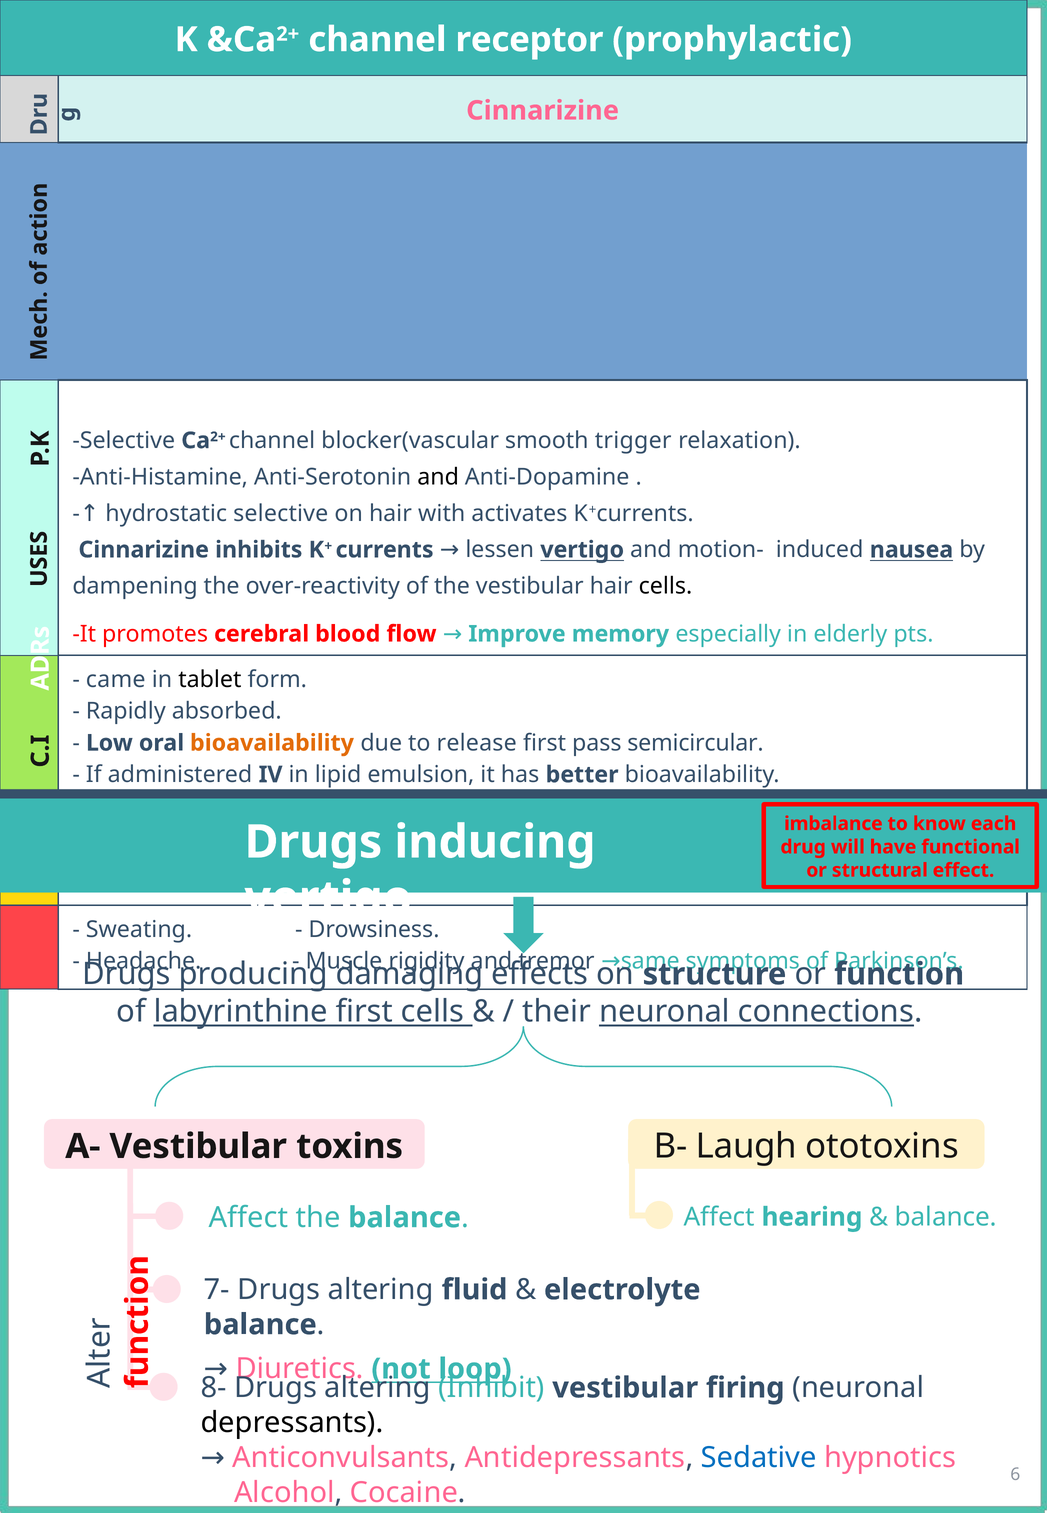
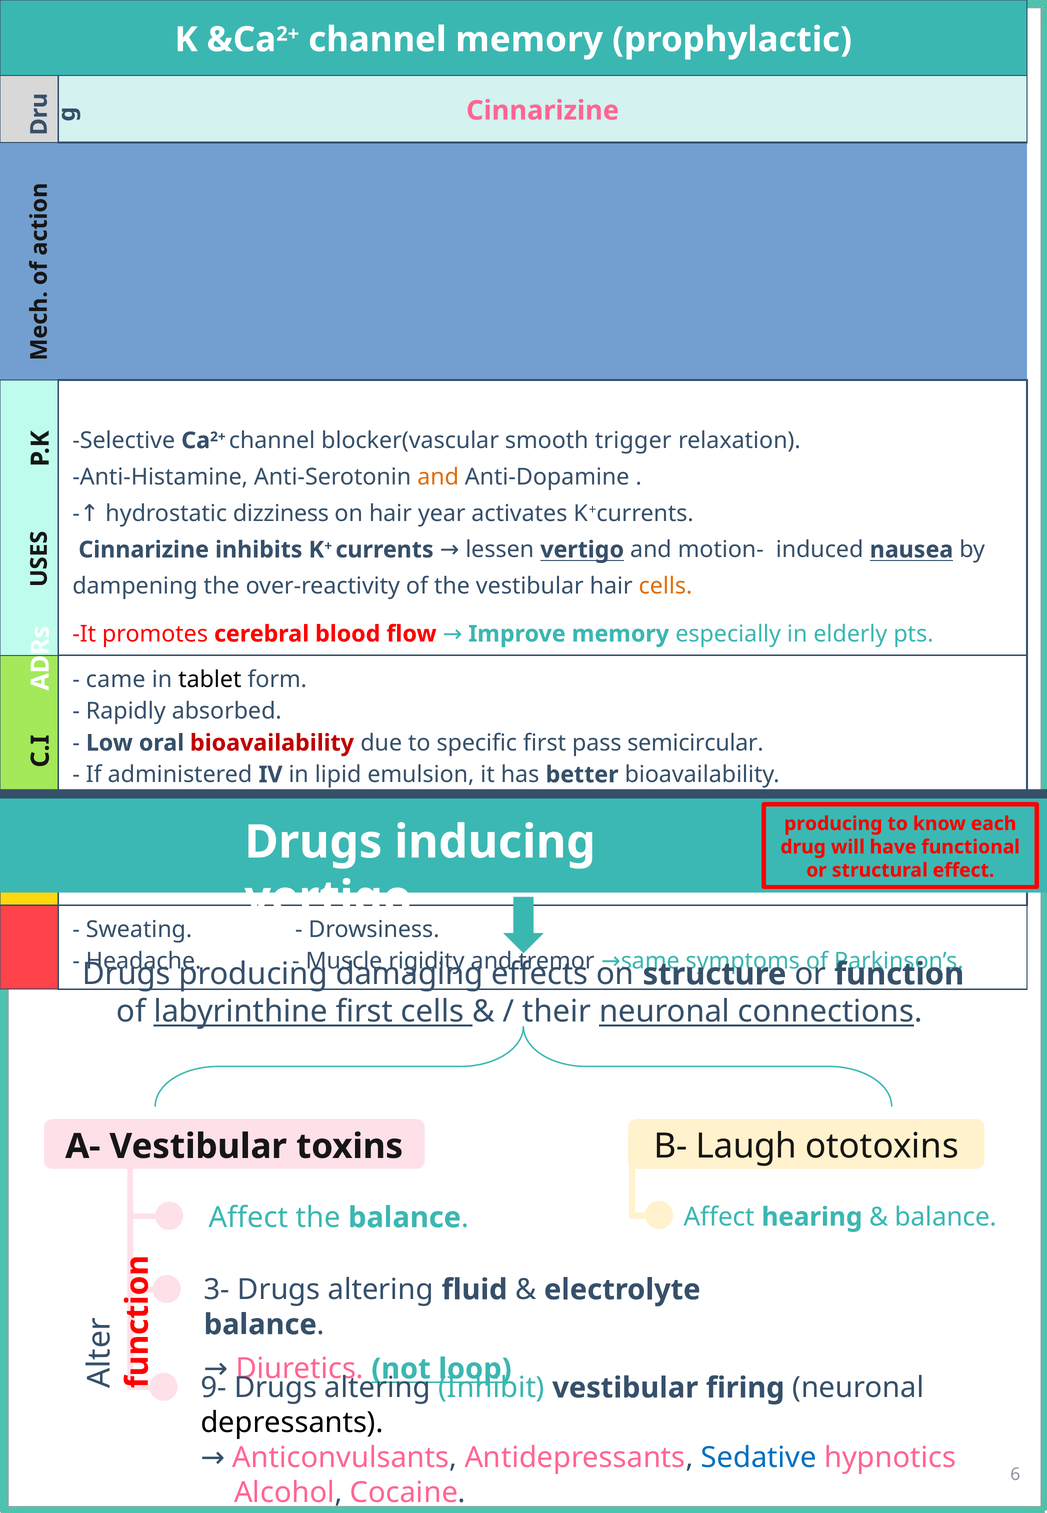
channel receptor: receptor -> memory
and at (438, 477) colour: black -> orange
hydrostatic selective: selective -> dizziness
hair with: with -> year
cells at (665, 586) colour: black -> orange
bioavailability at (272, 743) colour: orange -> red
release: release -> specific
imbalance at (833, 823): imbalance -> producing
7-: 7- -> 3-
8-: 8- -> 9-
